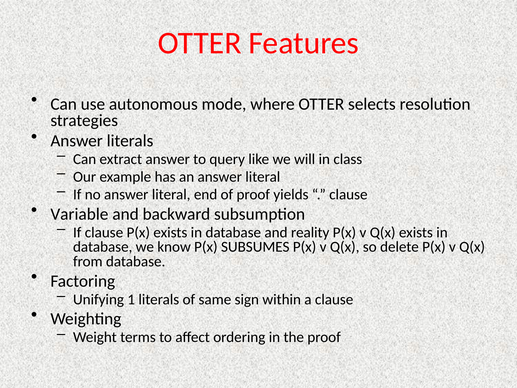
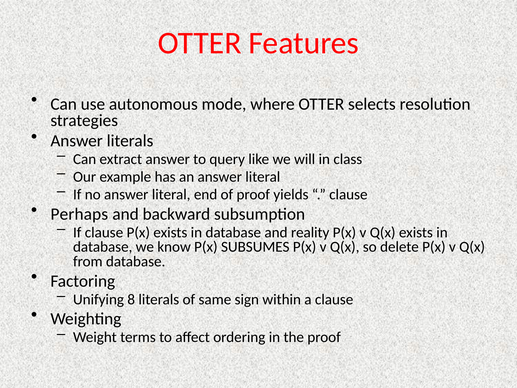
Variable: Variable -> Perhaps
1: 1 -> 8
